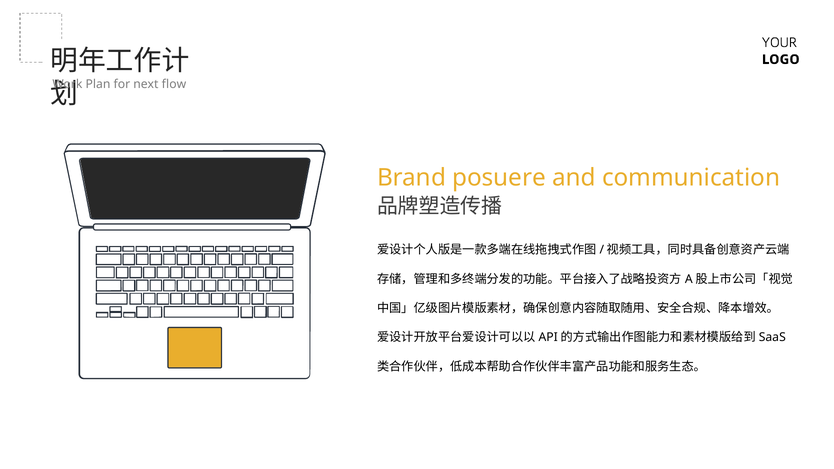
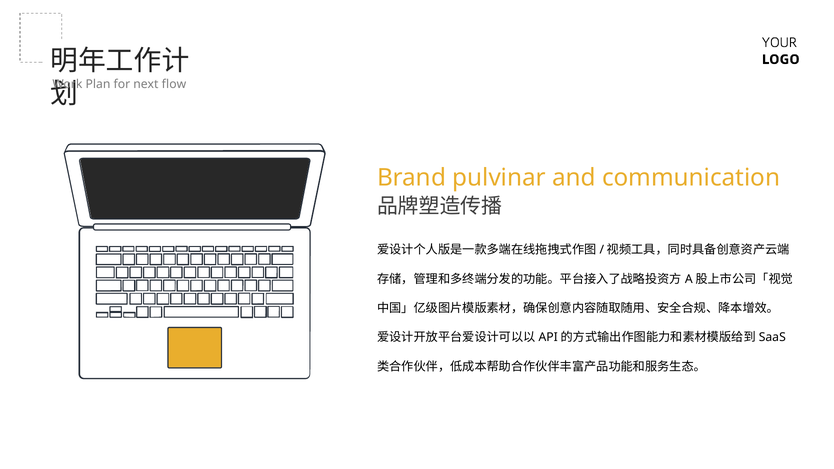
posuere: posuere -> pulvinar
